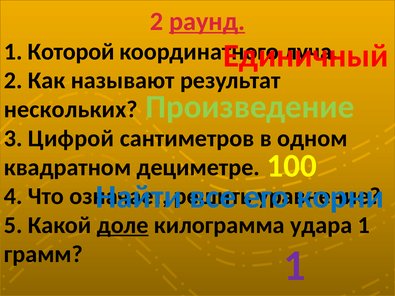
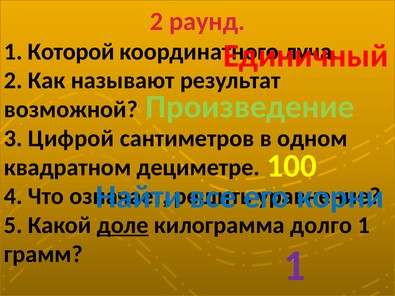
раунд underline: present -> none
нескольких: нескольких -> возможной
удара: удара -> долго
